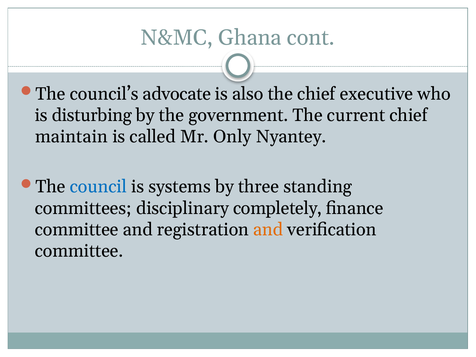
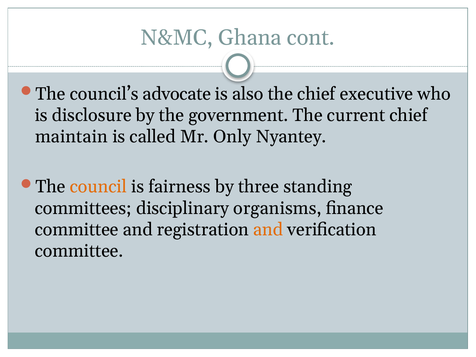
disturbing: disturbing -> disclosure
council colour: blue -> orange
systems: systems -> fairness
completely: completely -> organisms
